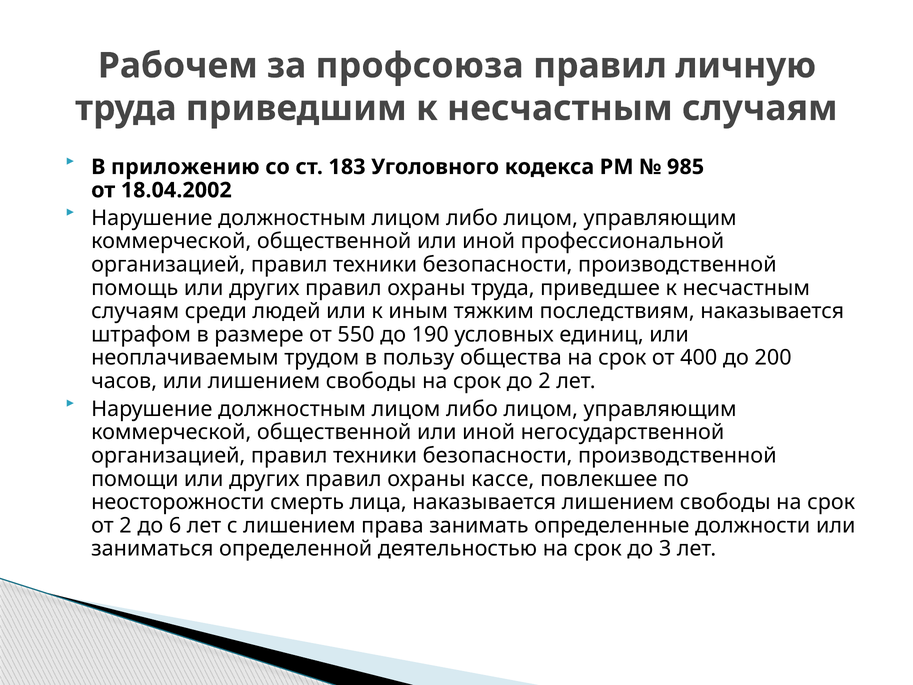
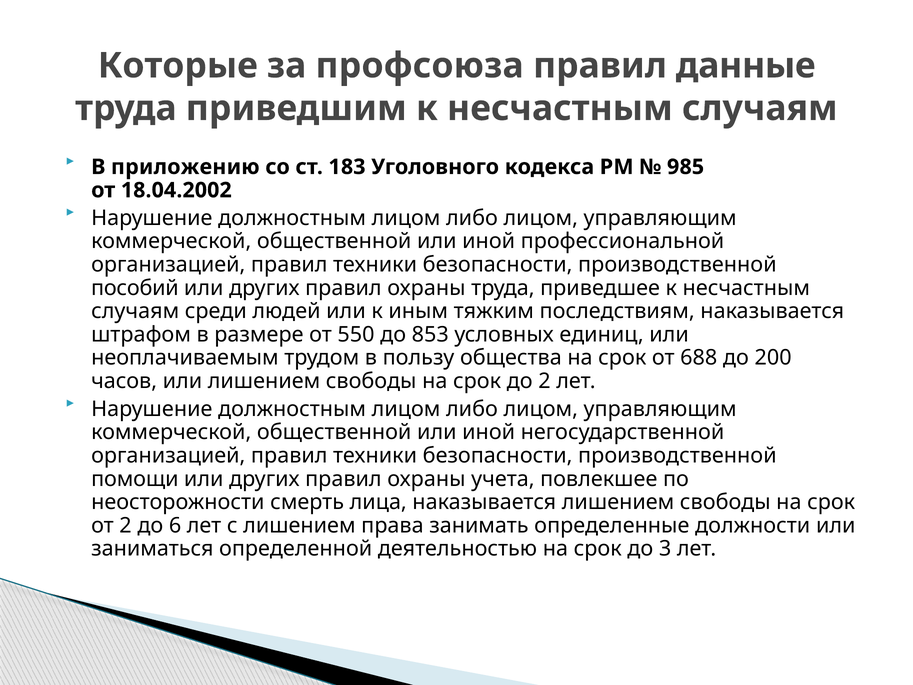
Рабочем: Рабочем -> Которые
личную: личную -> данные
помощь: помощь -> пособий
190: 190 -> 853
400: 400 -> 688
кассе: кассе -> учета
